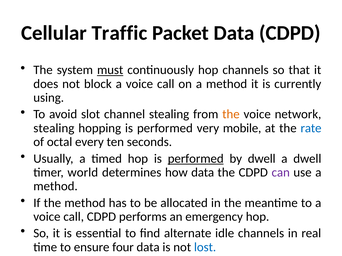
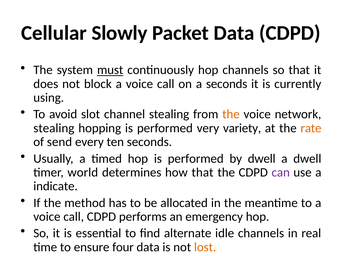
Traffic: Traffic -> Slowly
on a method: method -> seconds
mobile: mobile -> variety
rate colour: blue -> orange
octal: octal -> send
performed at (196, 159) underline: present -> none
how data: data -> that
method at (56, 187): method -> indicate
lost colour: blue -> orange
